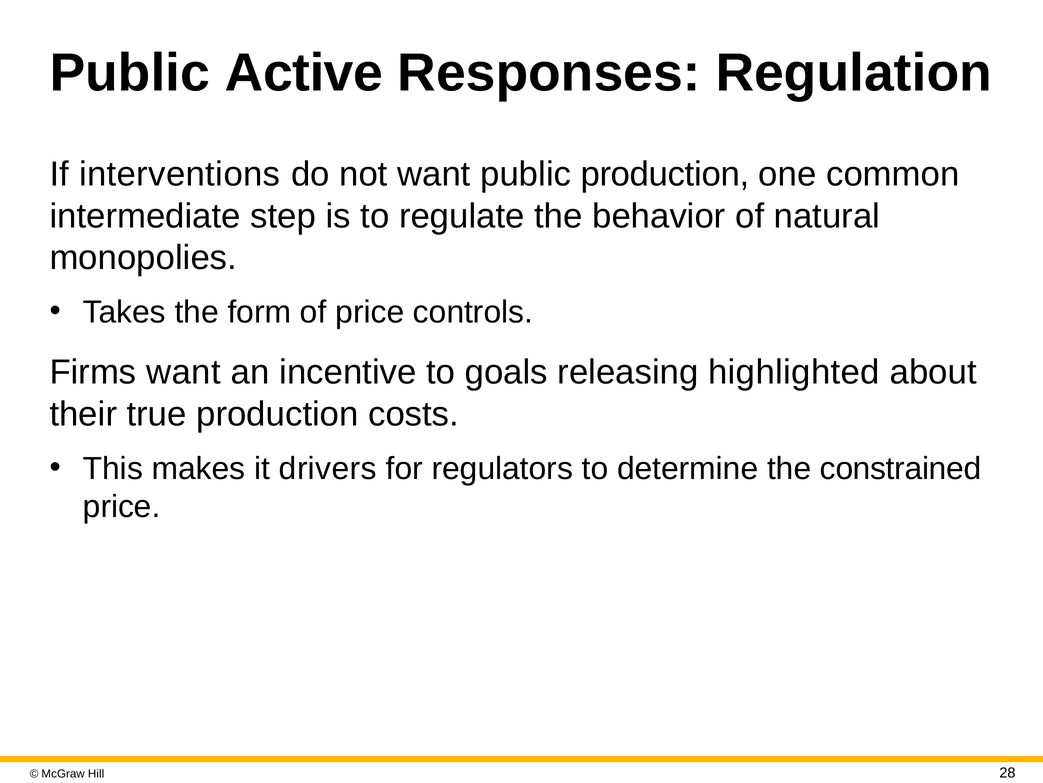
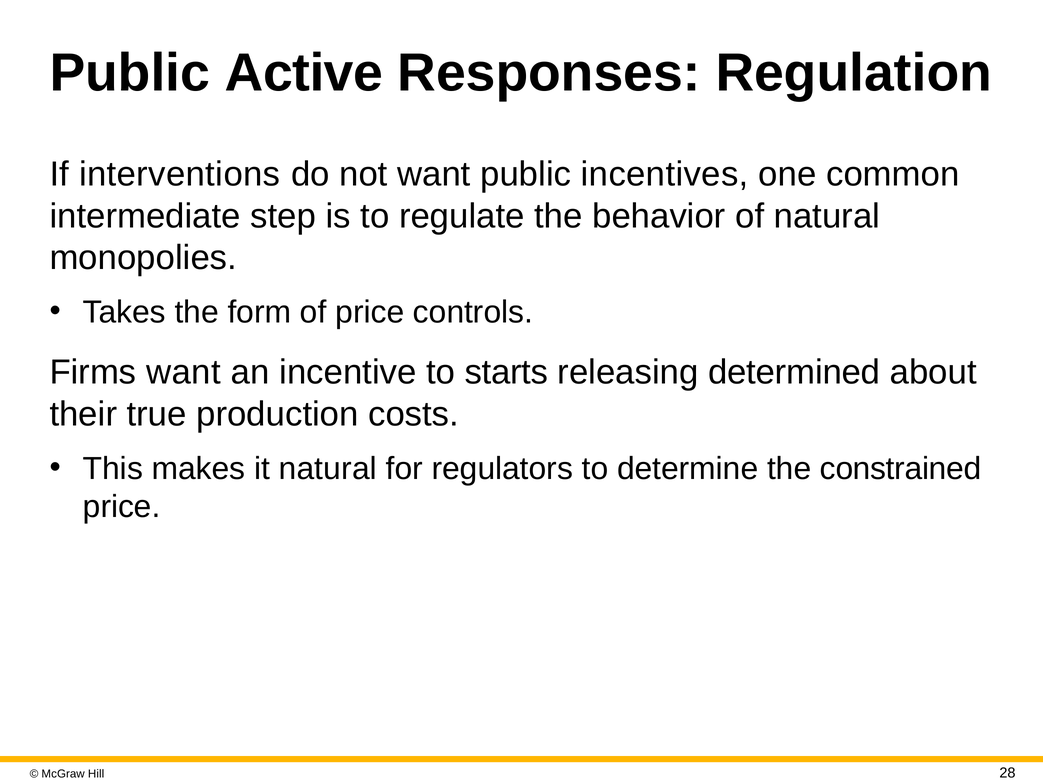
public production: production -> incentives
goals: goals -> starts
highlighted: highlighted -> determined
it drivers: drivers -> natural
